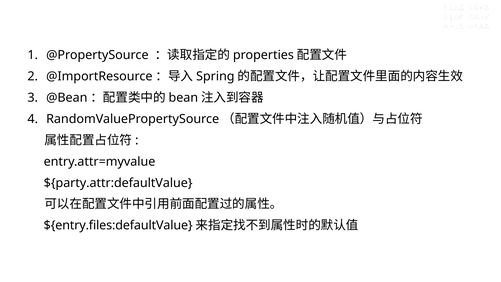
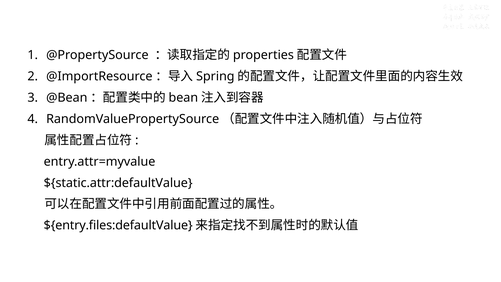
${party.attr:defaultValue: ${party.attr:defaultValue -> ${static.attr:defaultValue
